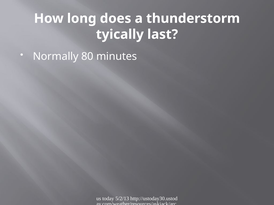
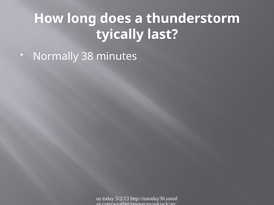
80: 80 -> 38
